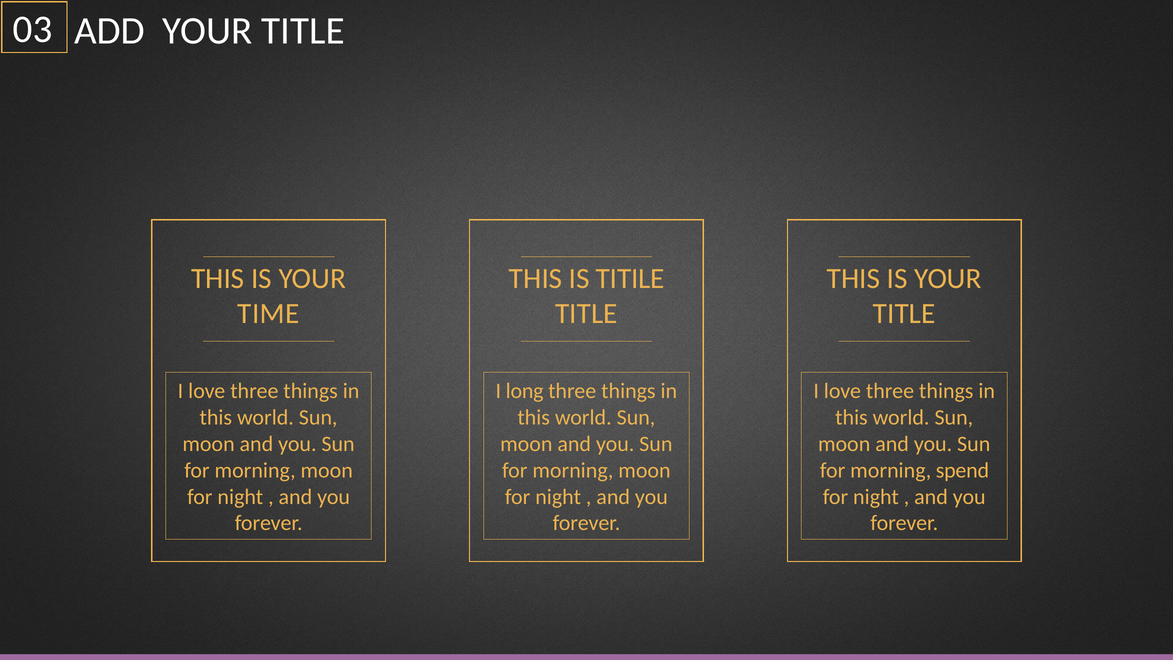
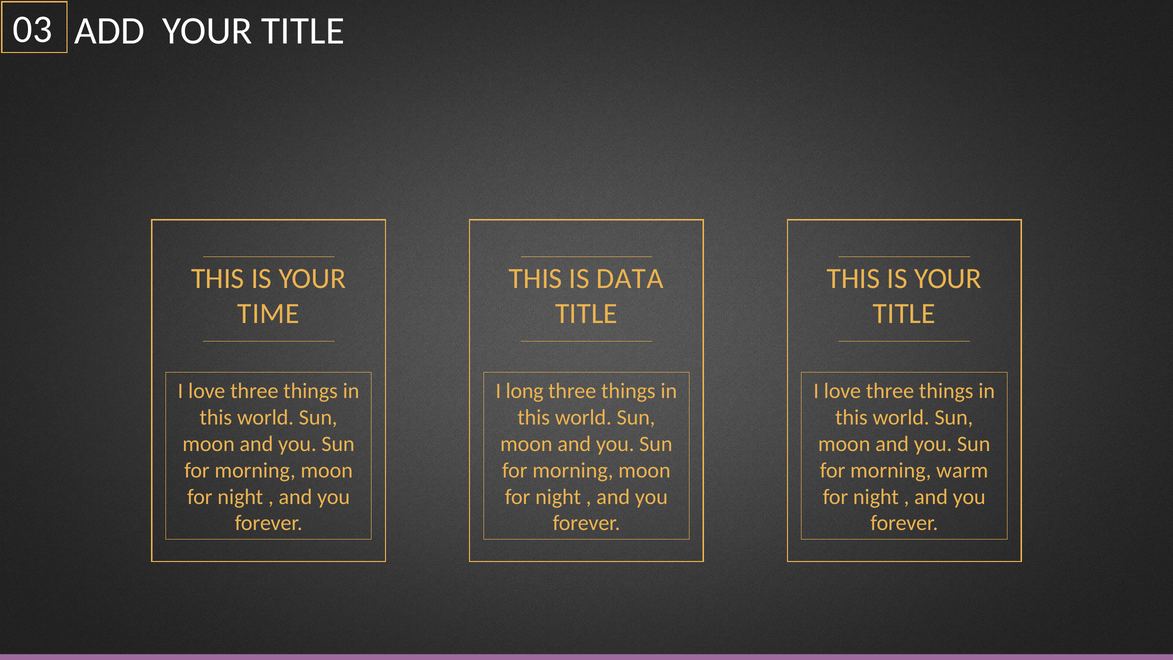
TITILE: TITILE -> DATA
spend: spend -> warm
